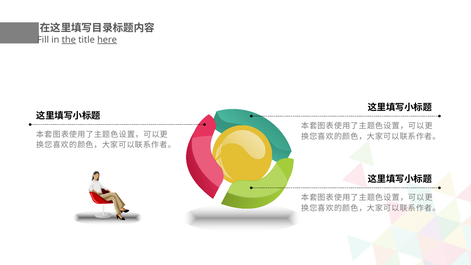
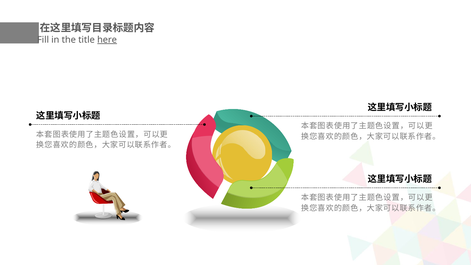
the underline: present -> none
